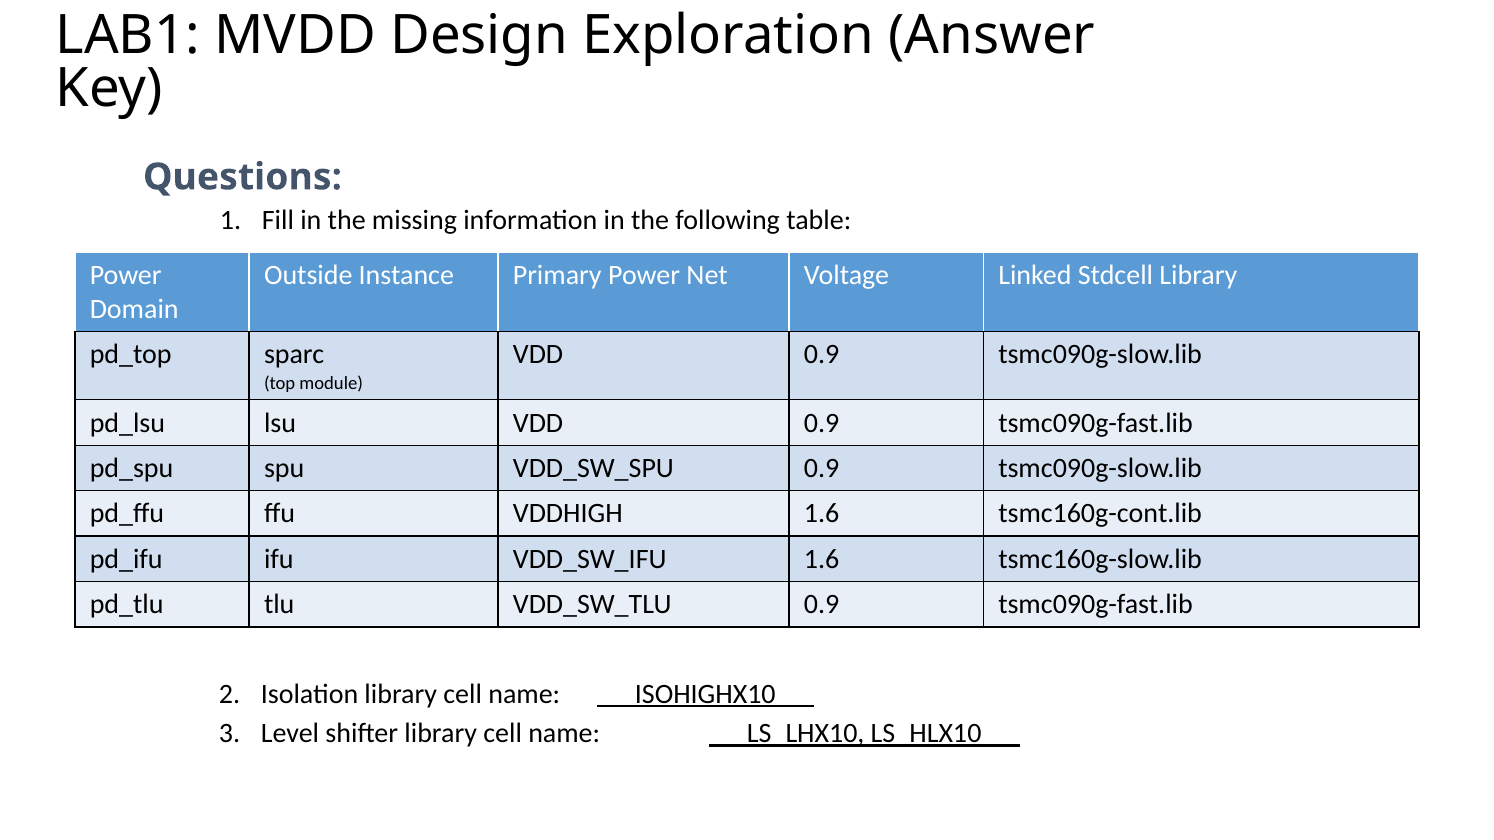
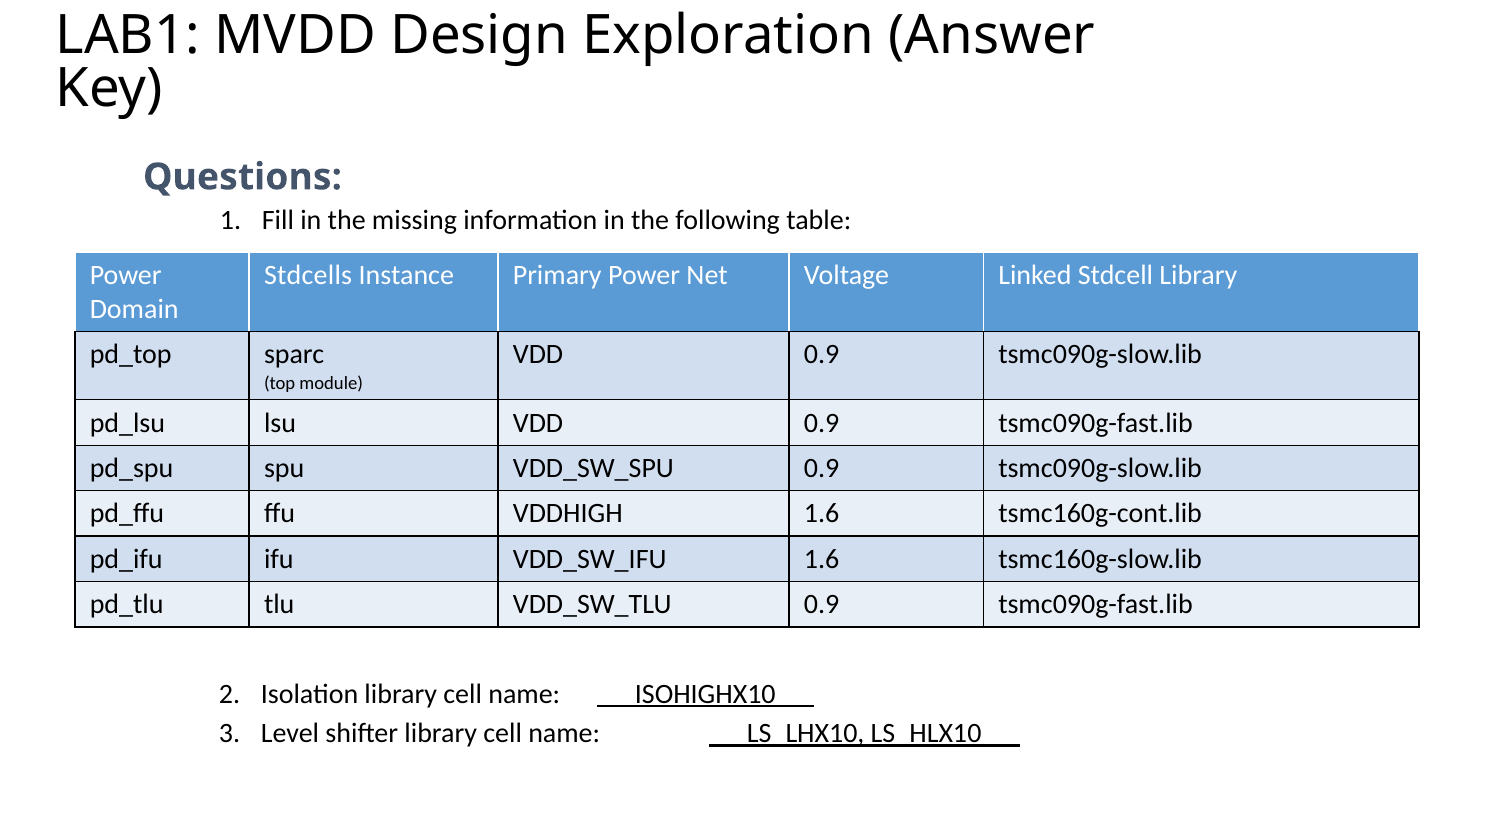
Outside: Outside -> Stdcells
